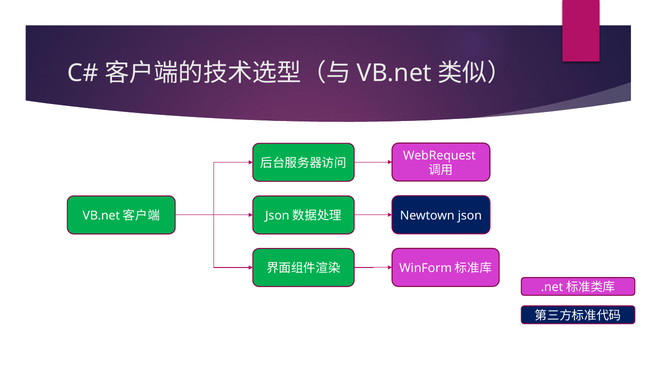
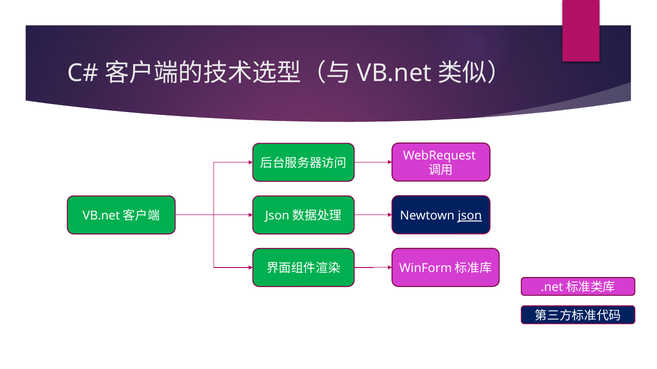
json underline: none -> present
